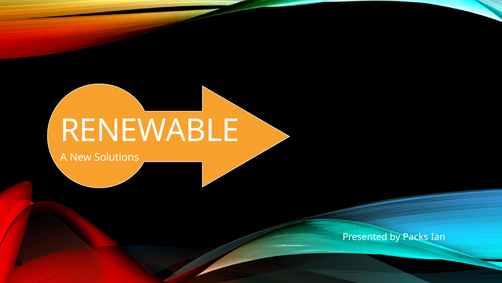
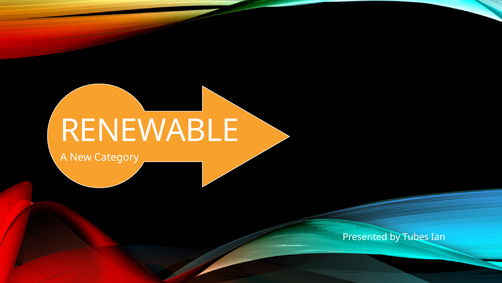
Solutions: Solutions -> Category
Packs: Packs -> Tubes
